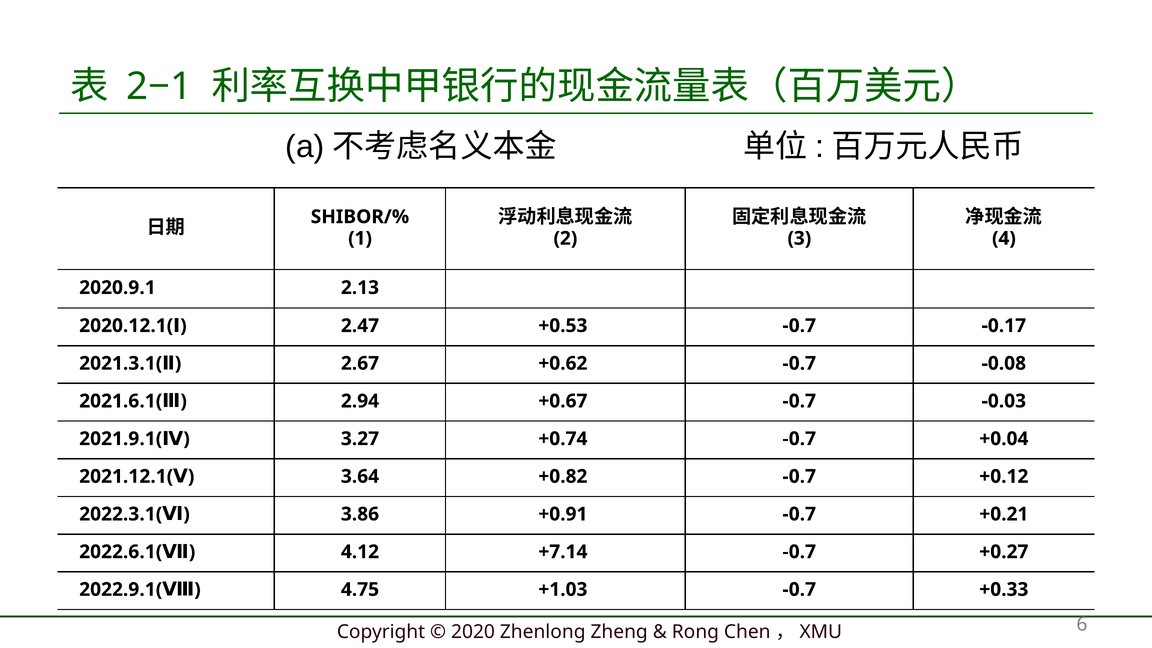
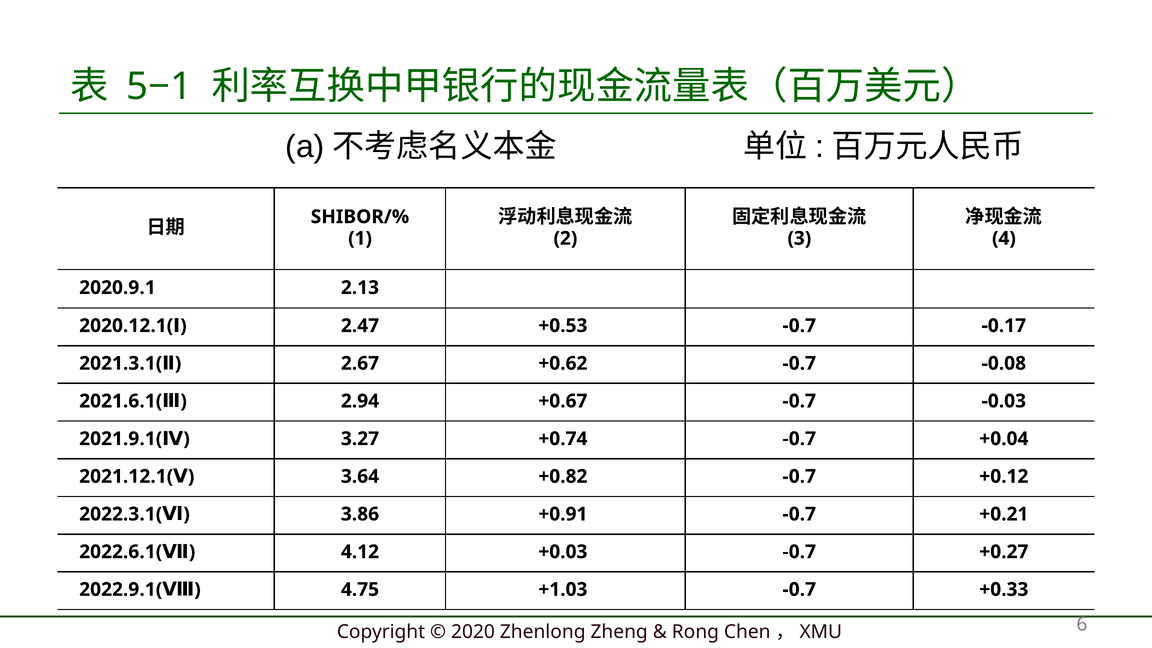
2−1: 2−1 -> 5−1
+7.14: +7.14 -> +0.03
